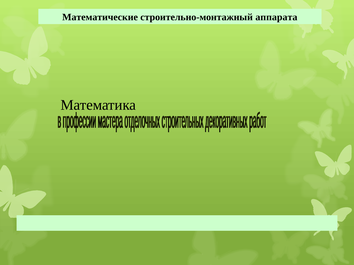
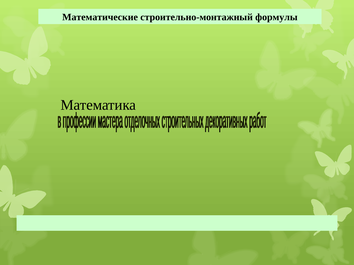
аппарата: аппарата -> формулы
